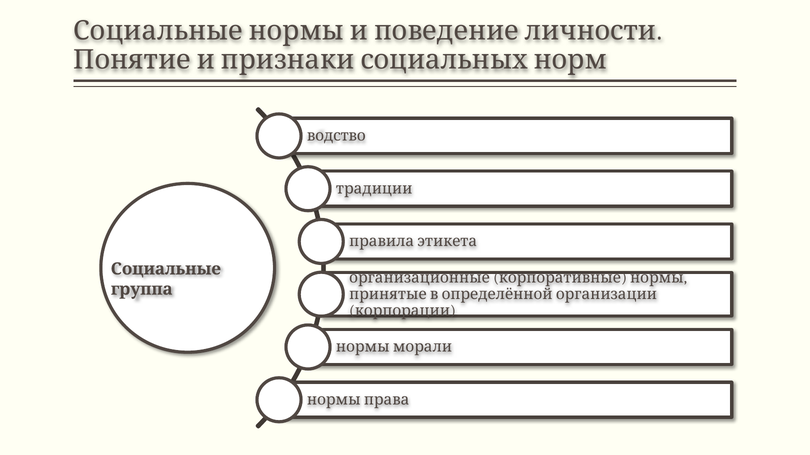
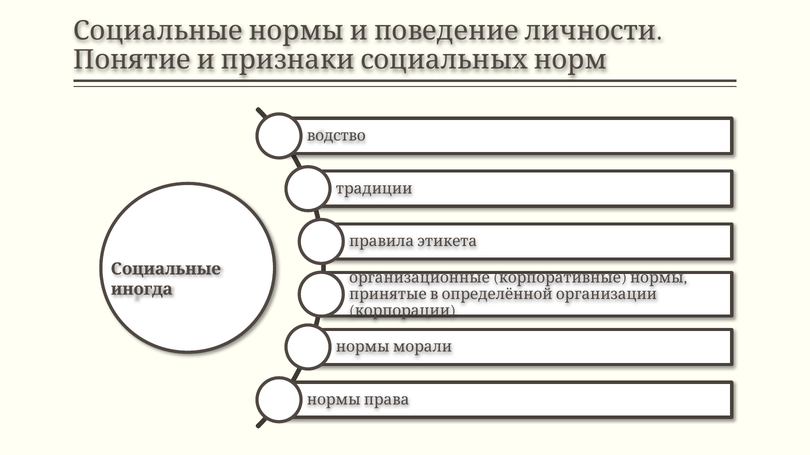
группа: группа -> иногда
